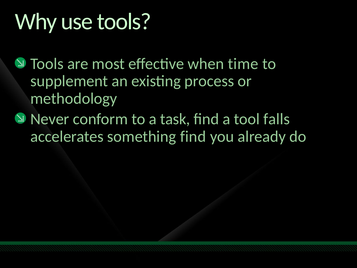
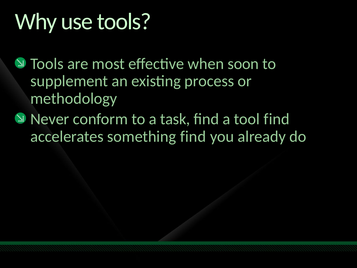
time: time -> soon
tool falls: falls -> find
